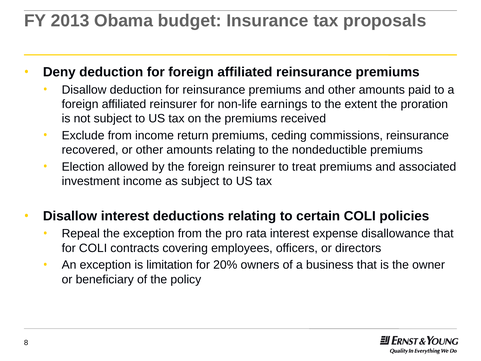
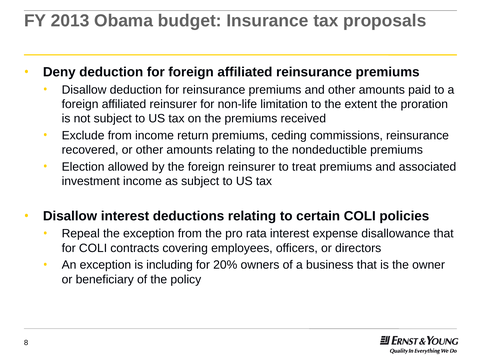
earnings: earnings -> limitation
limitation: limitation -> including
